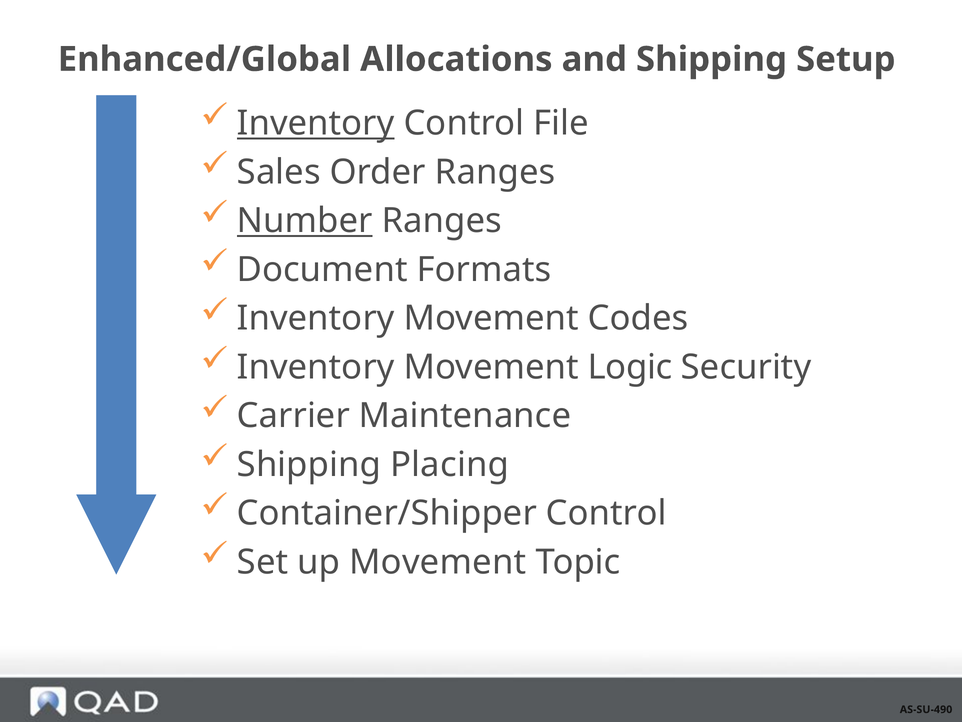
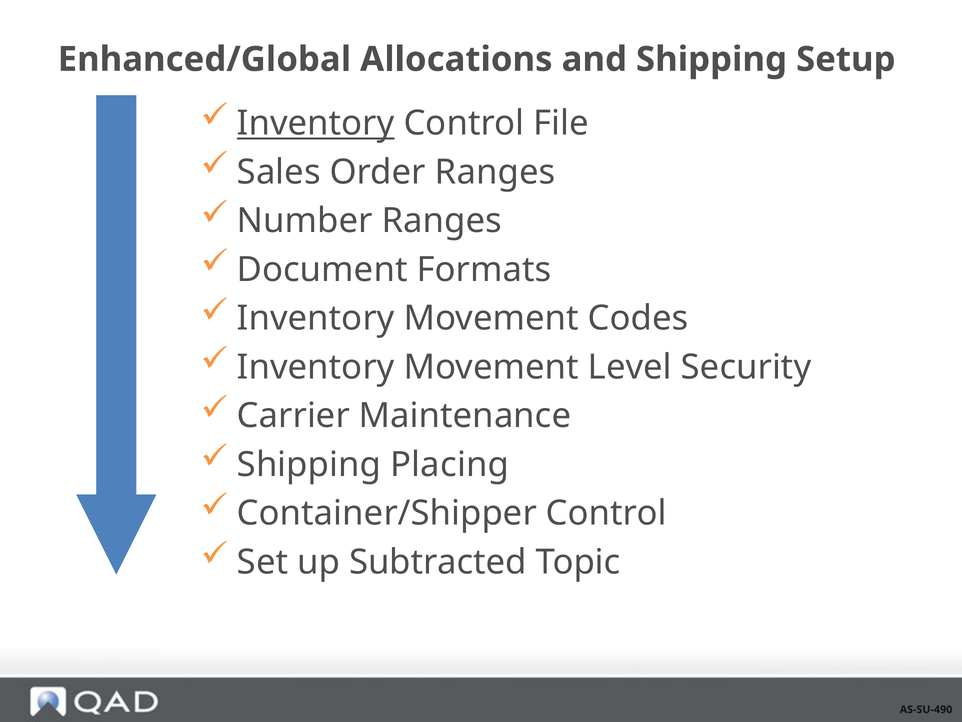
Number underline: present -> none
Logic: Logic -> Level
up Movement: Movement -> Subtracted
